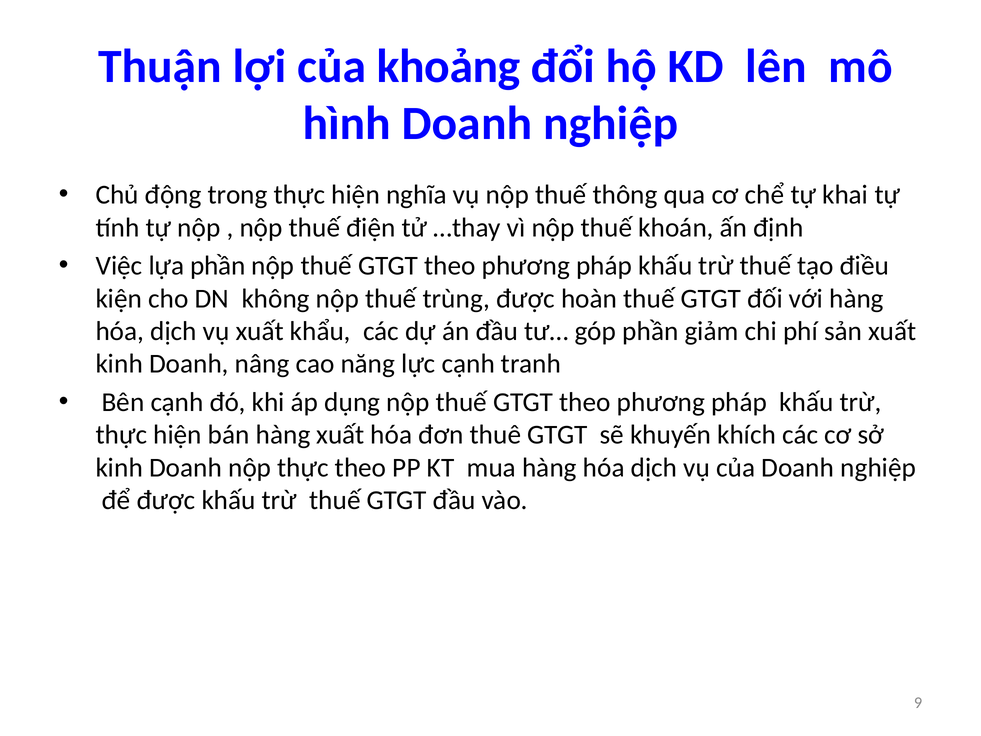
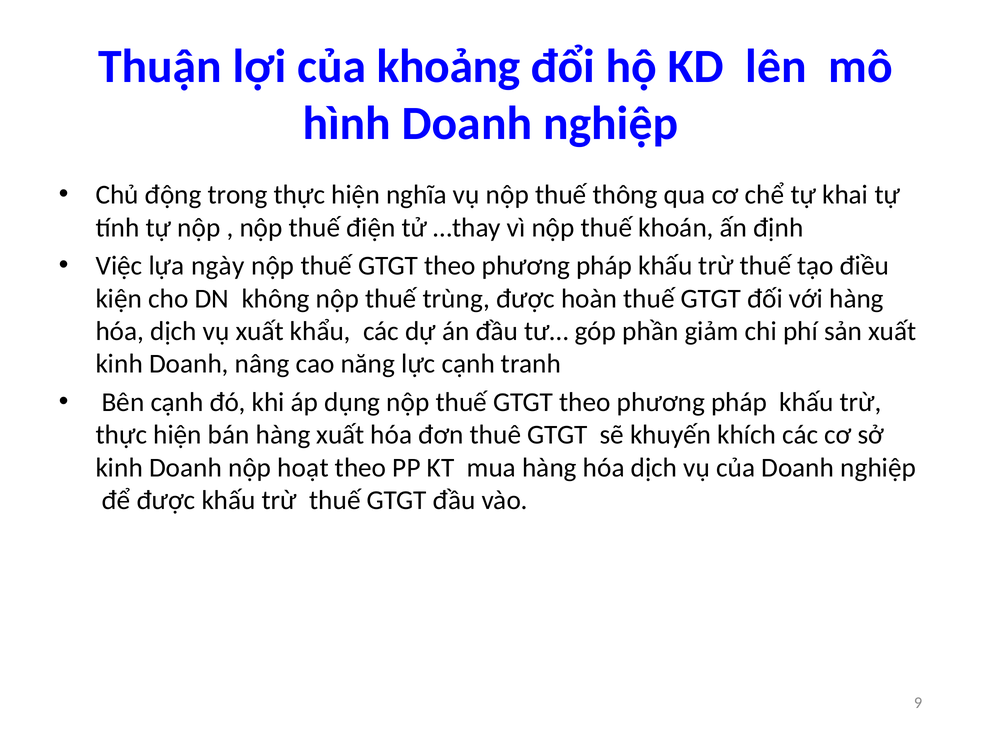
lựa phần: phần -> ngày
nộp thực: thực -> hoạt
